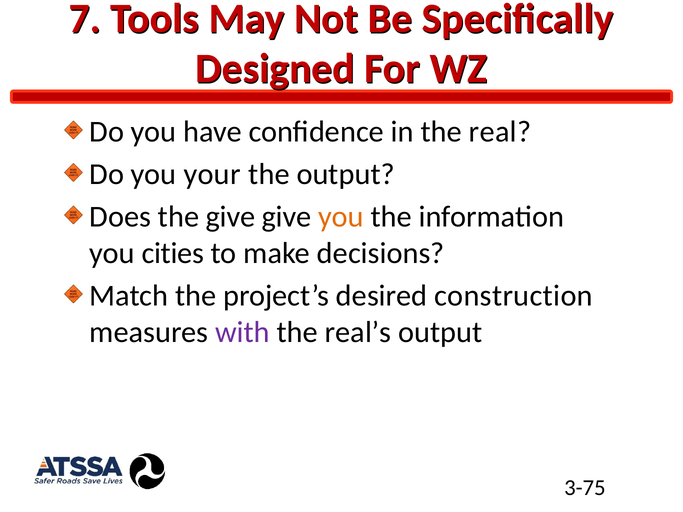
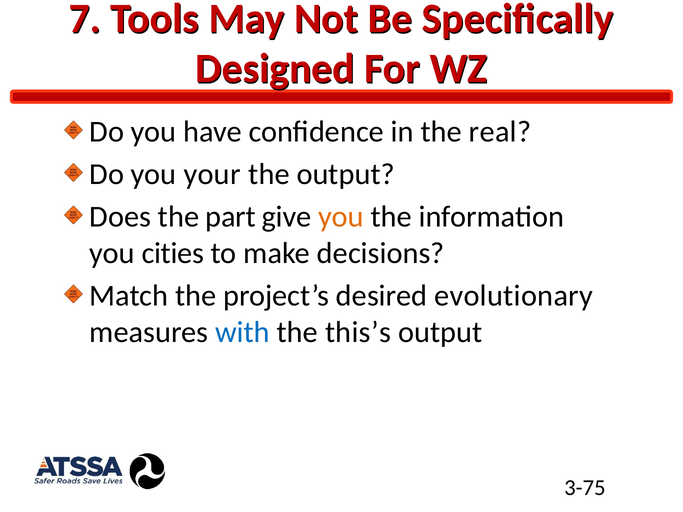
the give: give -> part
construction: construction -> evolutionary
with colour: purple -> blue
real’s: real’s -> this’s
